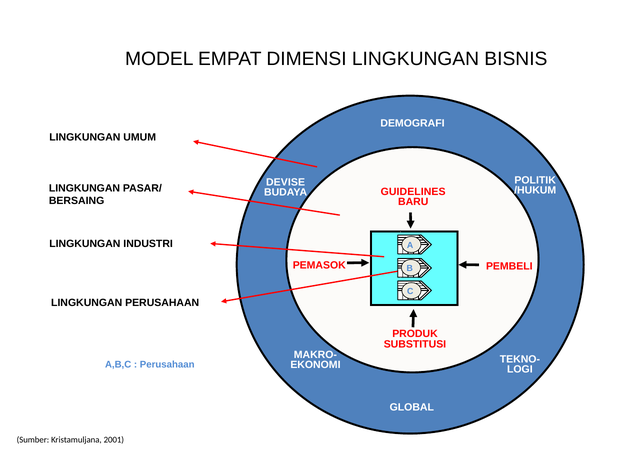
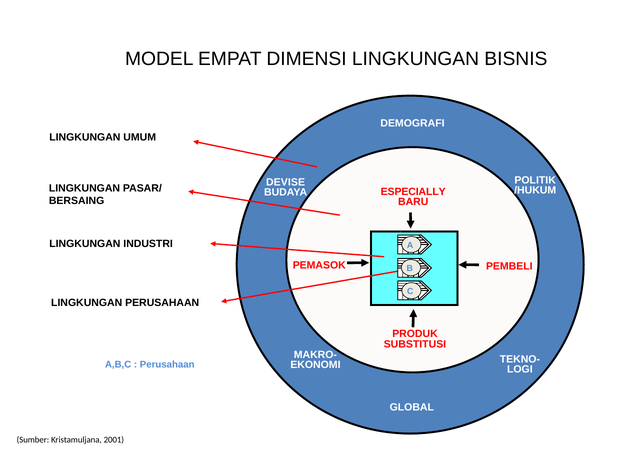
GUIDELINES: GUIDELINES -> ESPECIALLY
